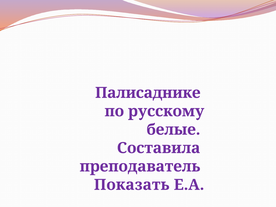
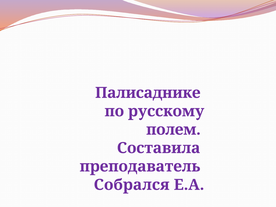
белые: белые -> полем
Показать: Показать -> Собрался
